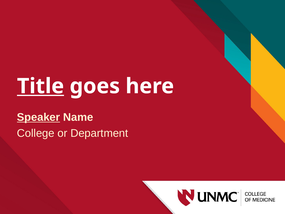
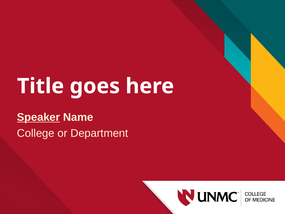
Title underline: present -> none
